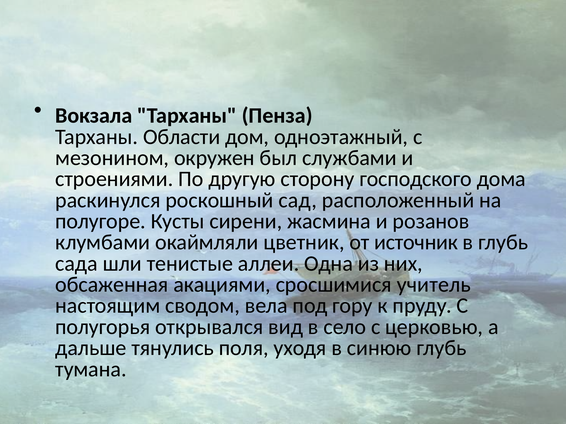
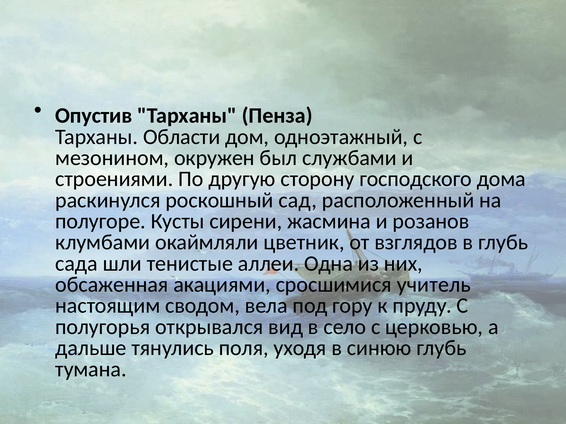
Вокзала: Вокзала -> Опустив
источник: источник -> взглядов
